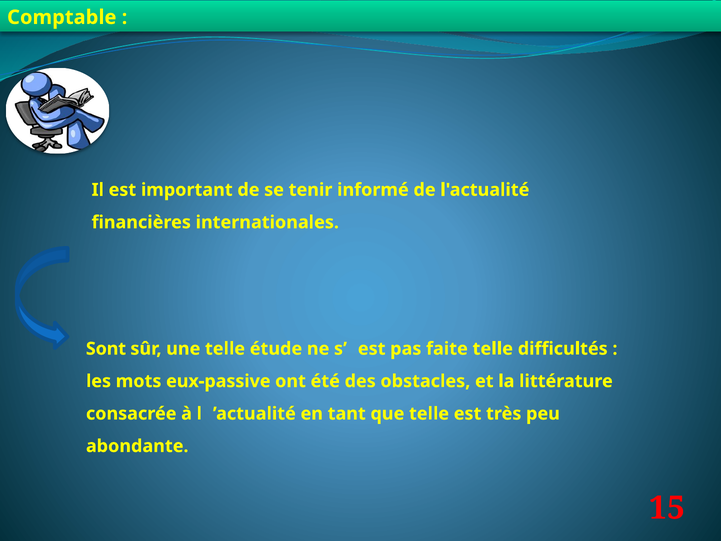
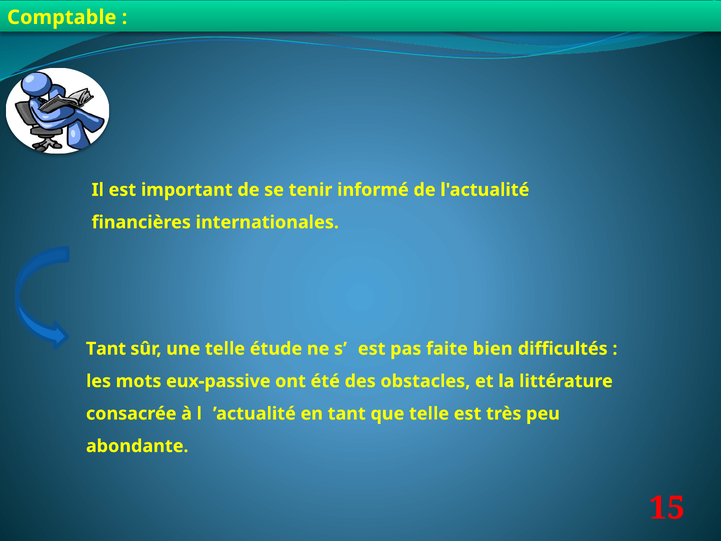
Sont at (106, 349): Sont -> Tant
faite telle: telle -> bien
